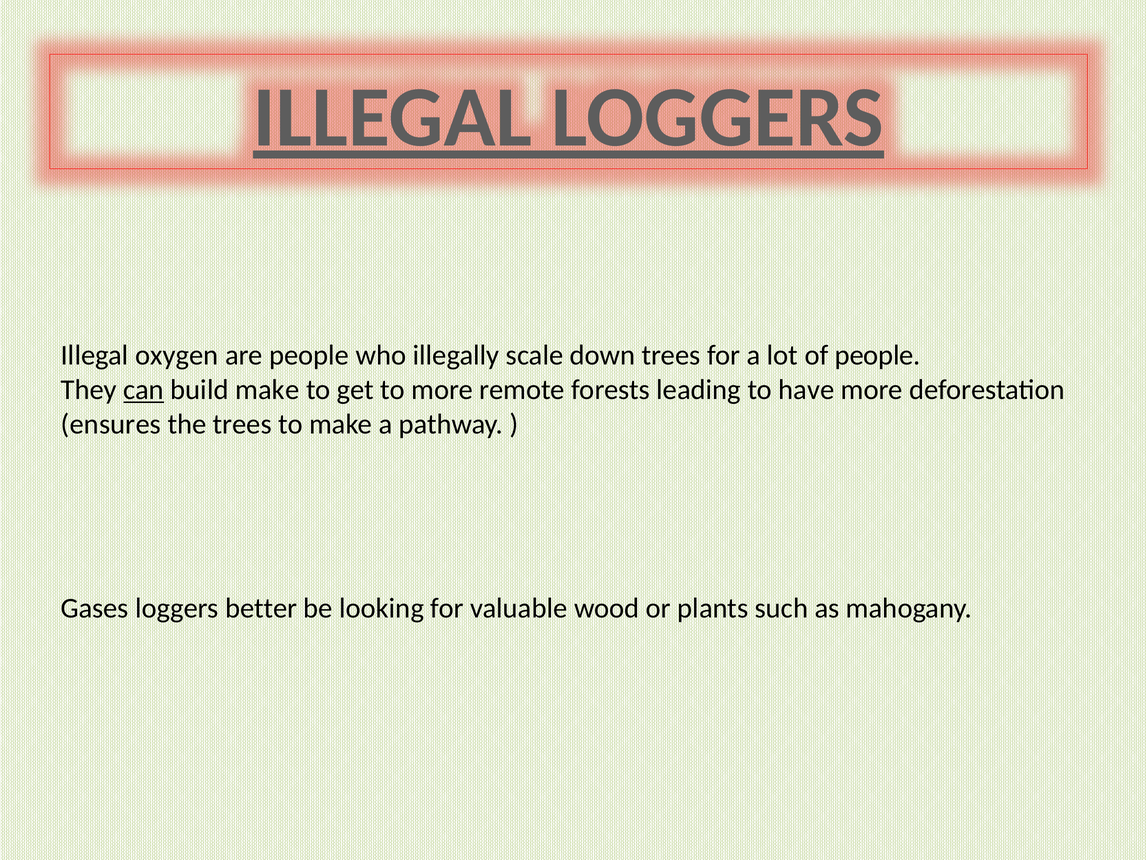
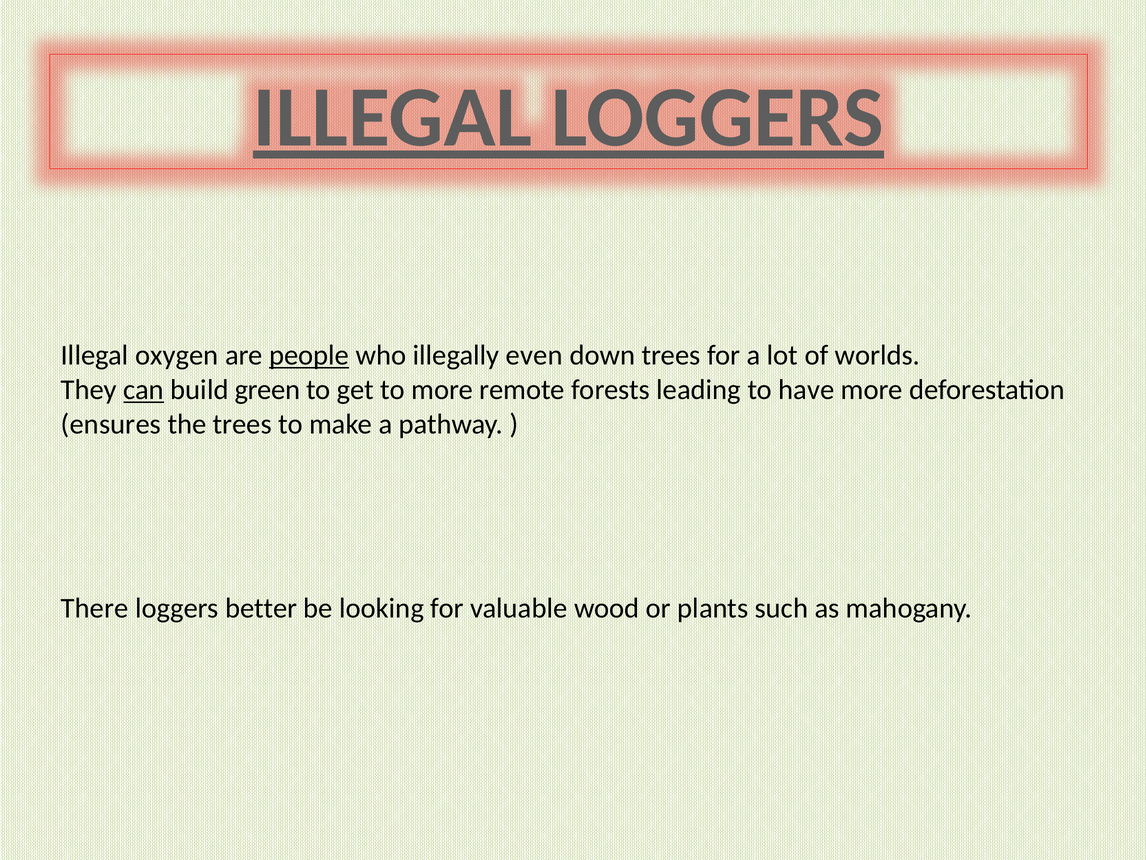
people at (309, 355) underline: none -> present
scale: scale -> even
of people: people -> worlds
build make: make -> green
Gases: Gases -> There
